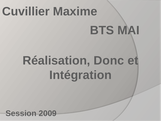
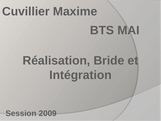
Donc: Donc -> Bride
